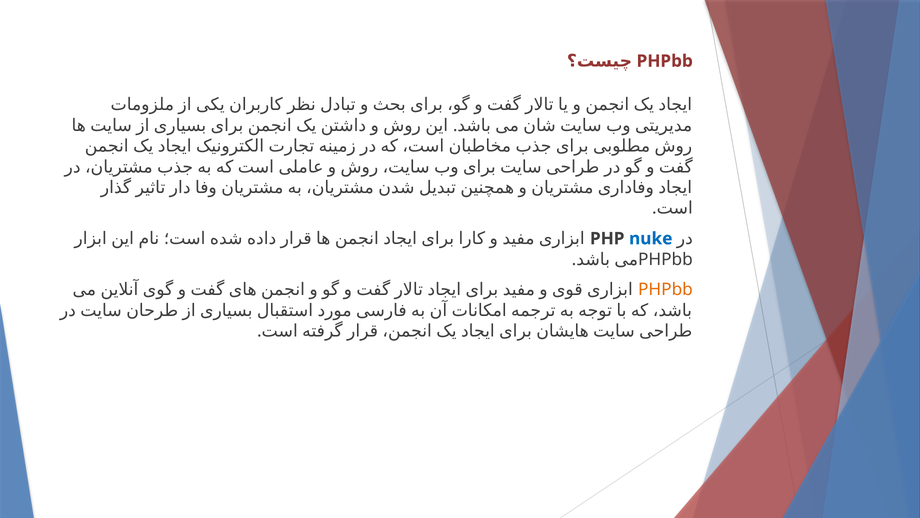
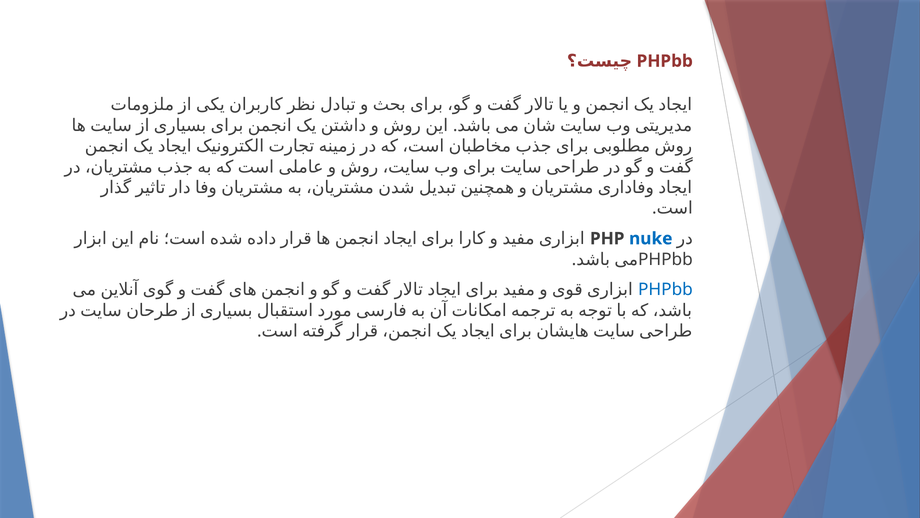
PHPbb at (665, 289) colour: orange -> blue
